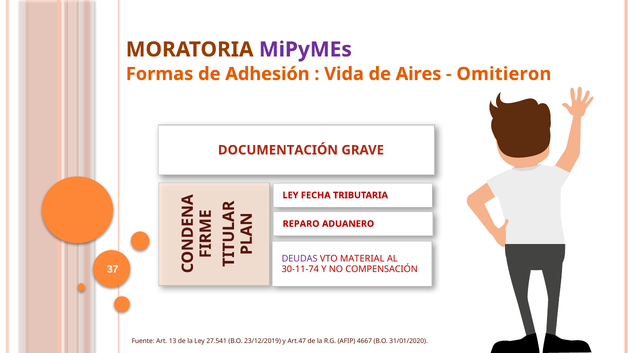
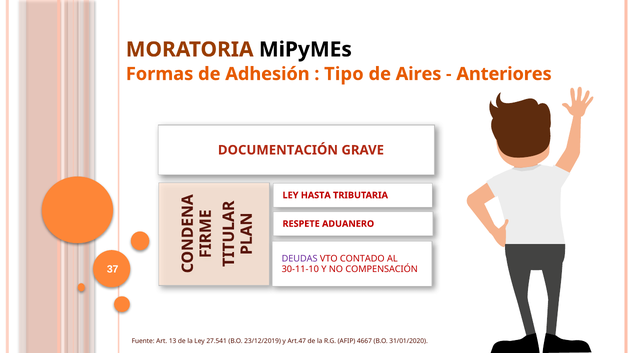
MiPyMEs colour: purple -> black
Vida: Vida -> Tipo
Omitieron: Omitieron -> Anteriores
FECHA: FECHA -> HASTA
REPARO: REPARO -> RESPETE
MATERIAL: MATERIAL -> CONTADO
30-11-74: 30-11-74 -> 30-11-10
